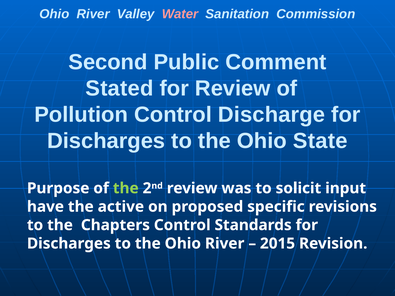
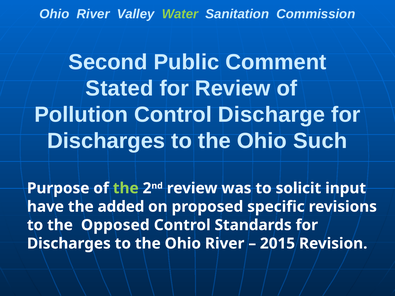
Water colour: pink -> light green
State: State -> Such
active: active -> added
Chapters: Chapters -> Opposed
